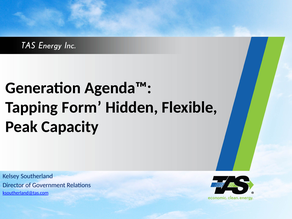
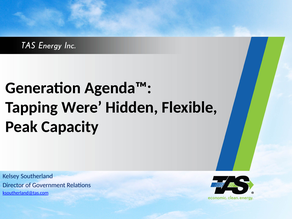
Form: Form -> Were
